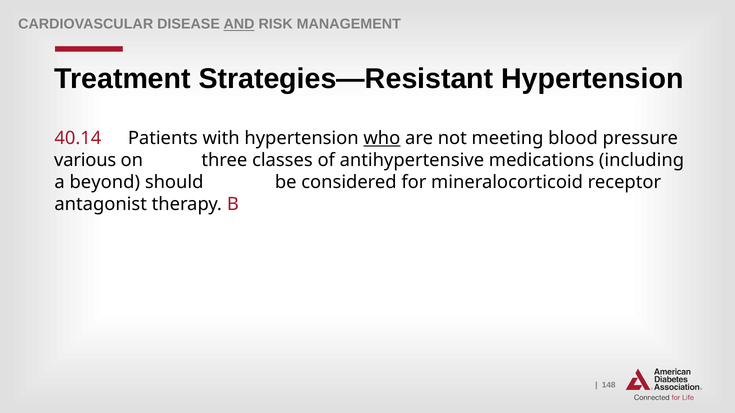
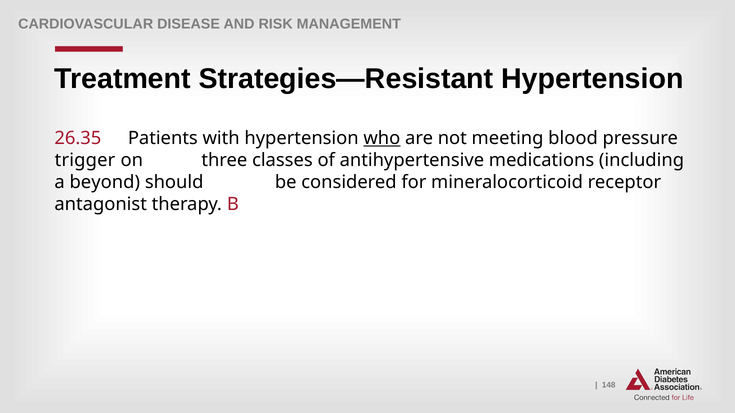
AND underline: present -> none
40.14: 40.14 -> 26.35
various: various -> trigger
